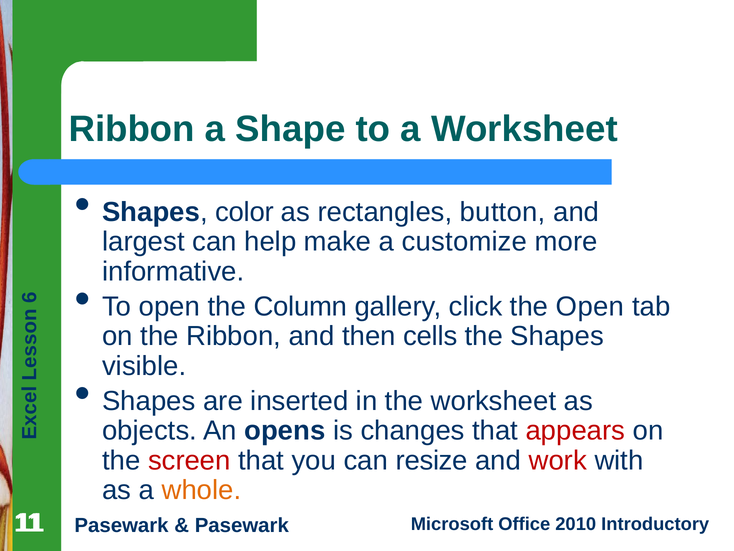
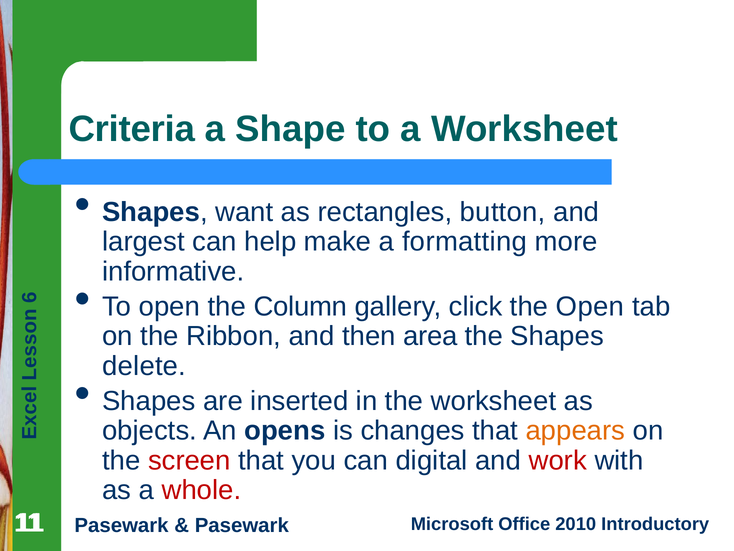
Ribbon at (132, 129): Ribbon -> Criteria
color: color -> want
customize: customize -> formatting
cells: cells -> area
visible: visible -> delete
appears colour: red -> orange
resize: resize -> digital
whole colour: orange -> red
